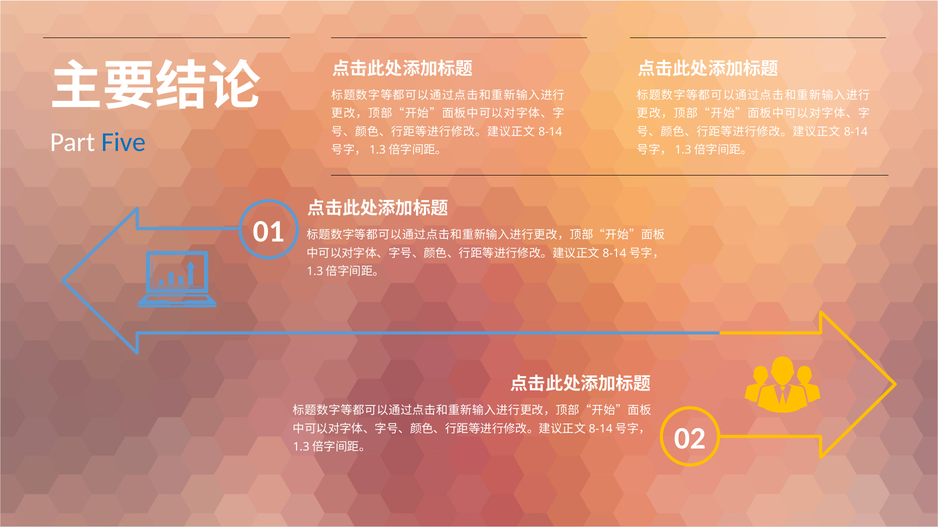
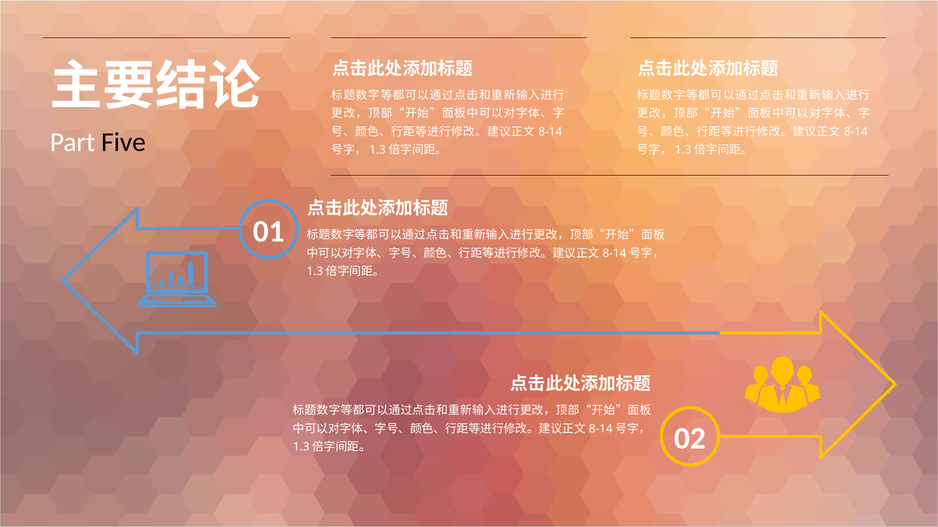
Five colour: blue -> black
